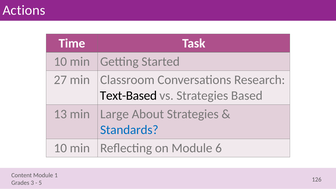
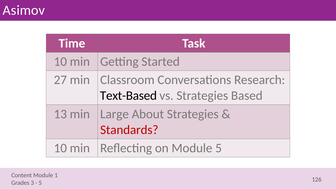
Actions: Actions -> Asimov
Standards colour: blue -> red
Module 6: 6 -> 5
